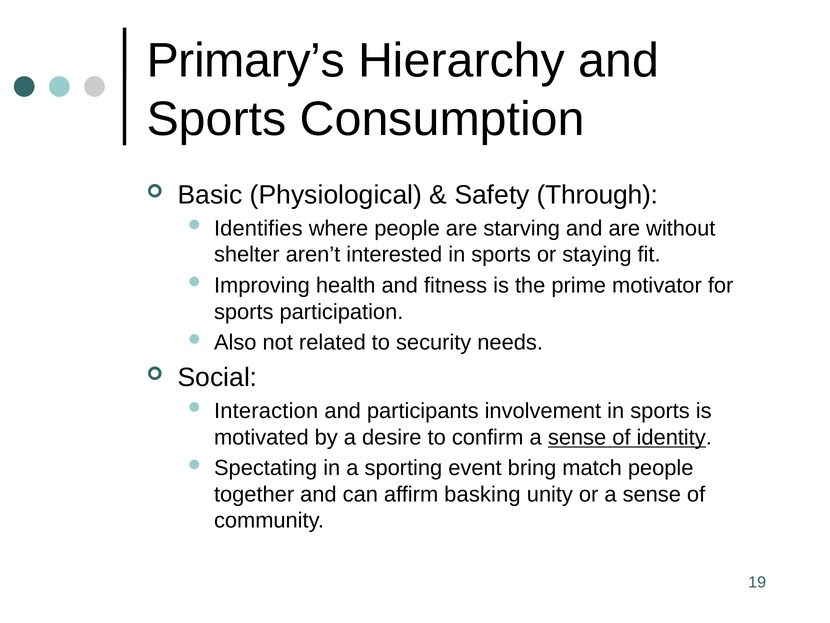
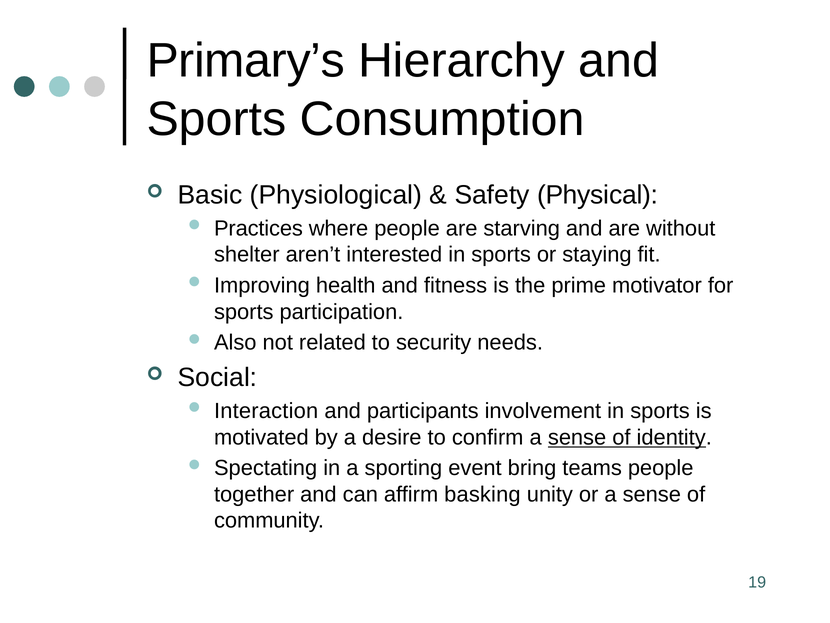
Through: Through -> Physical
Identifies: Identifies -> Practices
match: match -> teams
